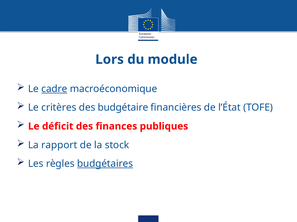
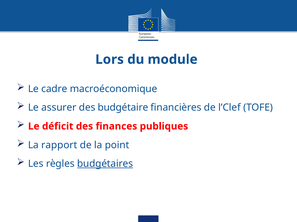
cadre underline: present -> none
critères: critères -> assurer
l’État: l’État -> l’Clef
stock: stock -> point
